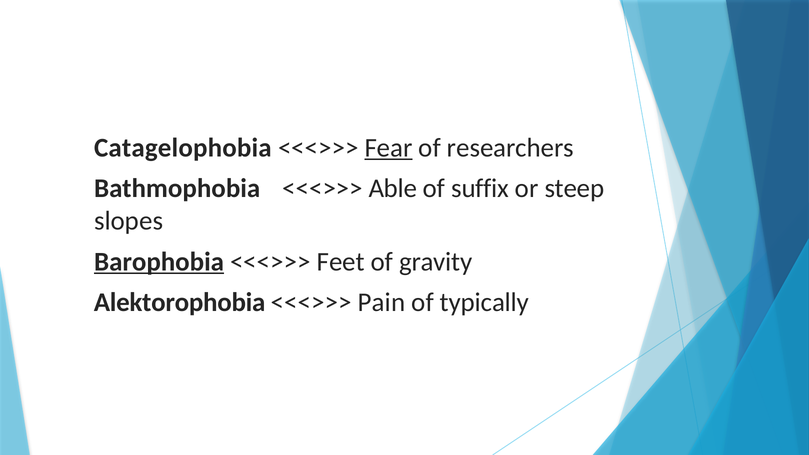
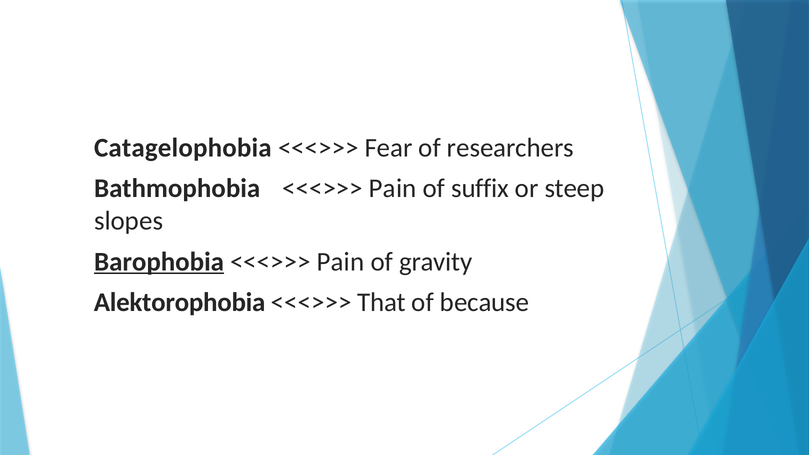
Fear underline: present -> none
Able at (393, 189): Able -> Pain
Feet at (341, 262): Feet -> Pain
Pain: Pain -> That
typically: typically -> because
